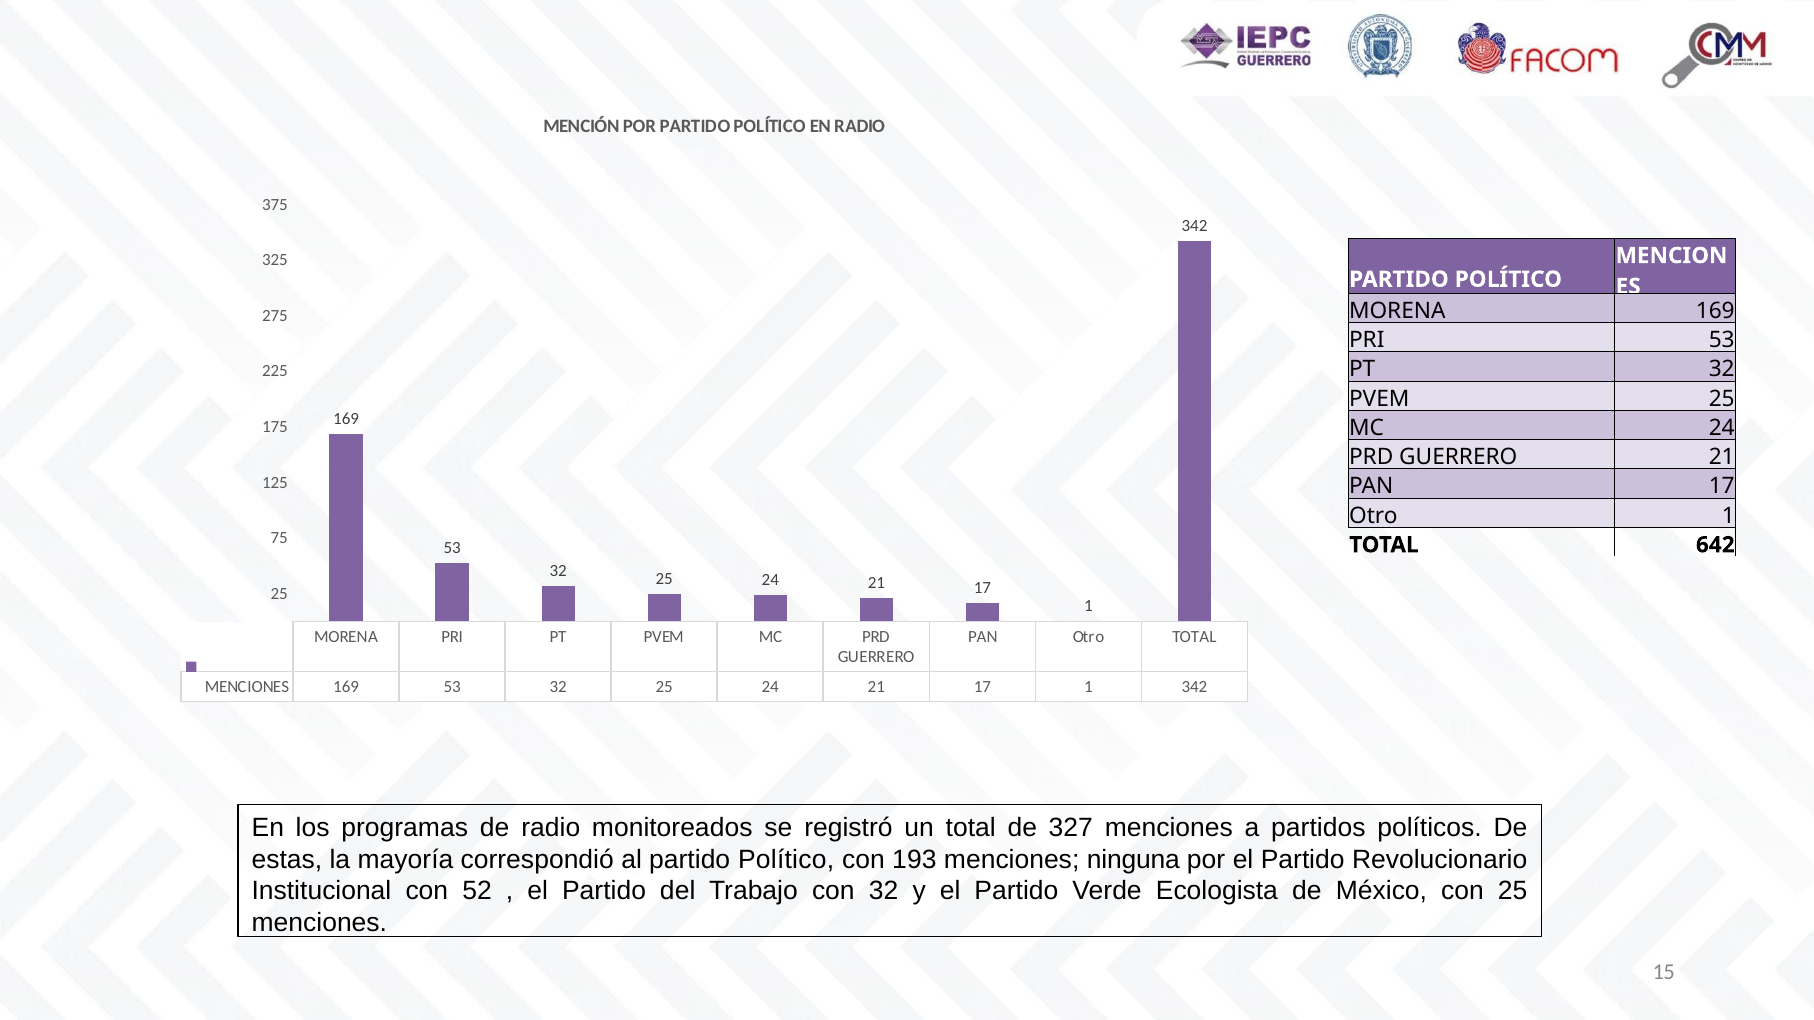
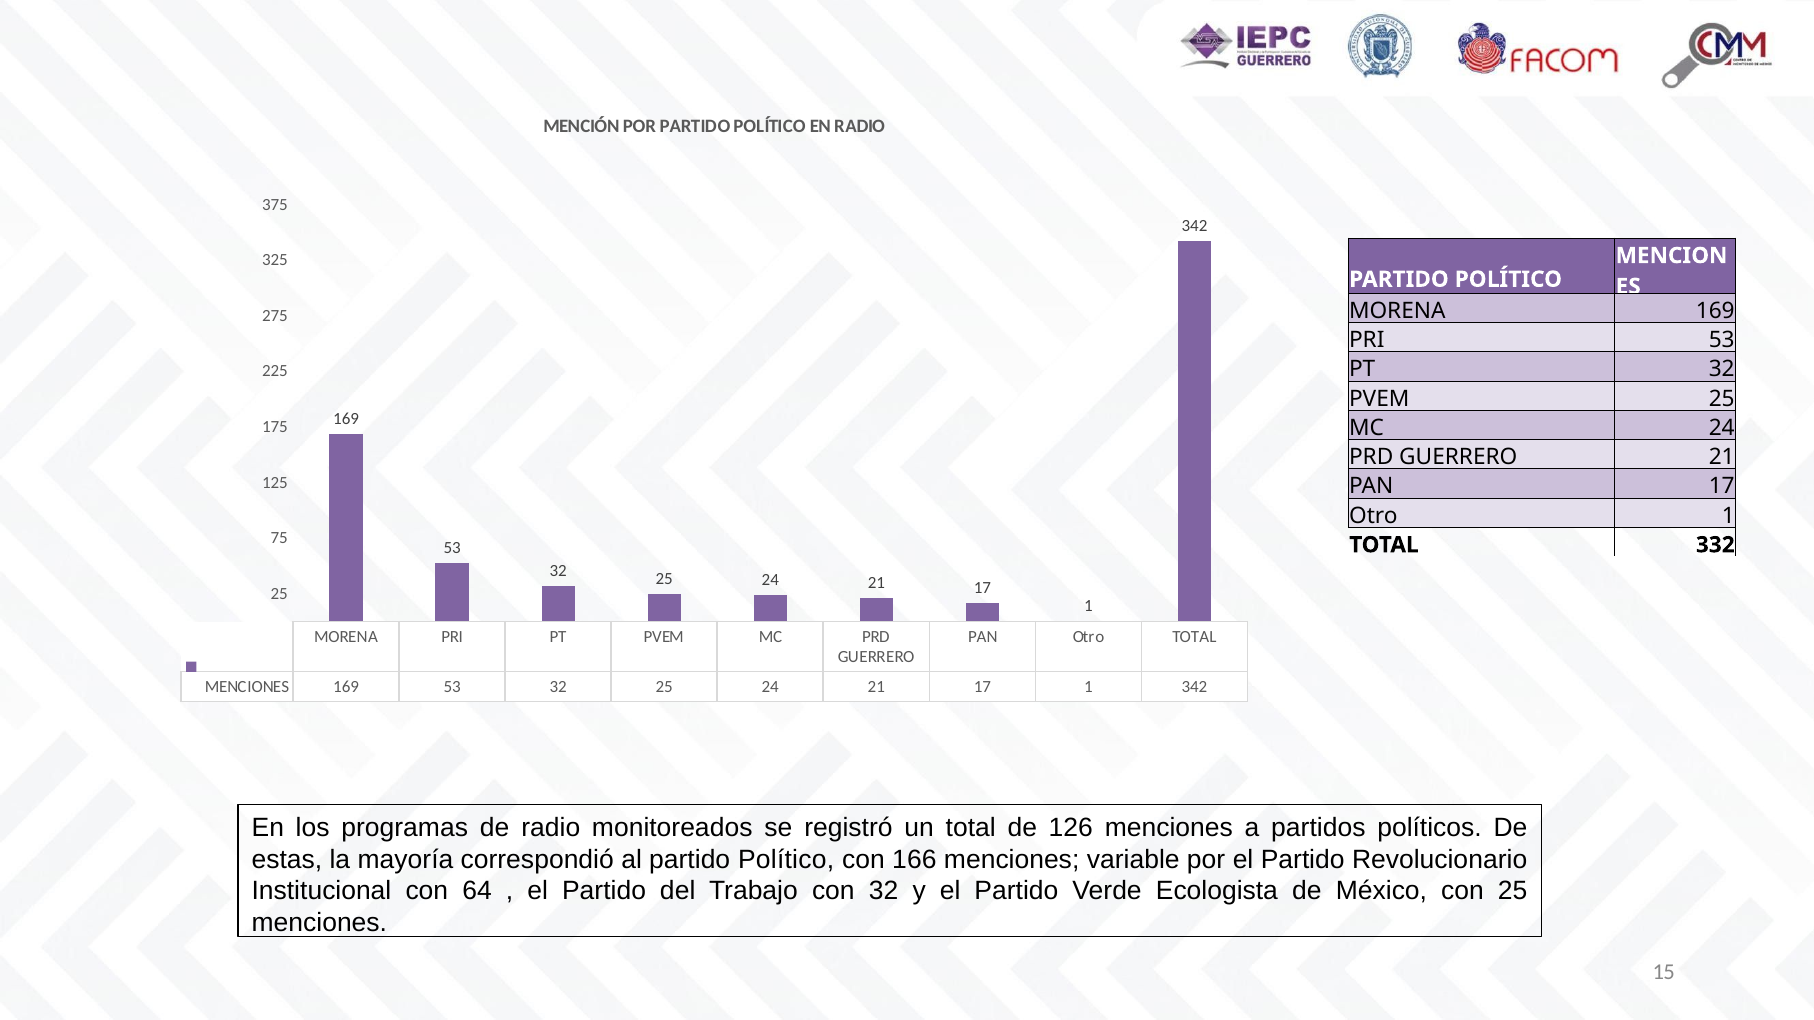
642: 642 -> 332
327: 327 -> 126
193: 193 -> 166
ninguna: ninguna -> variable
52: 52 -> 64
